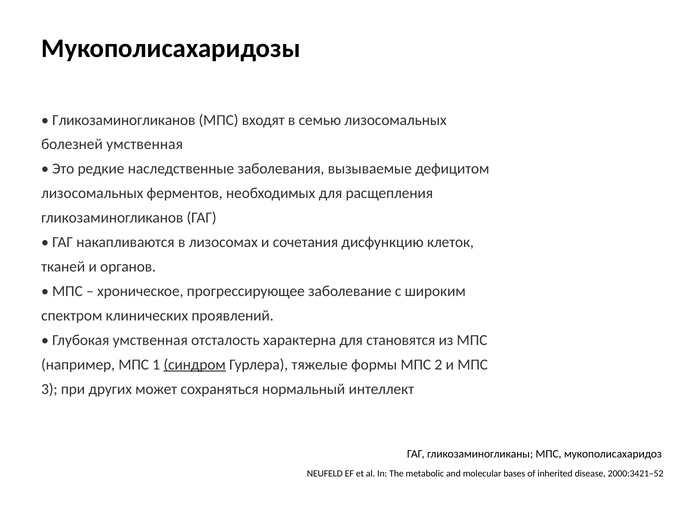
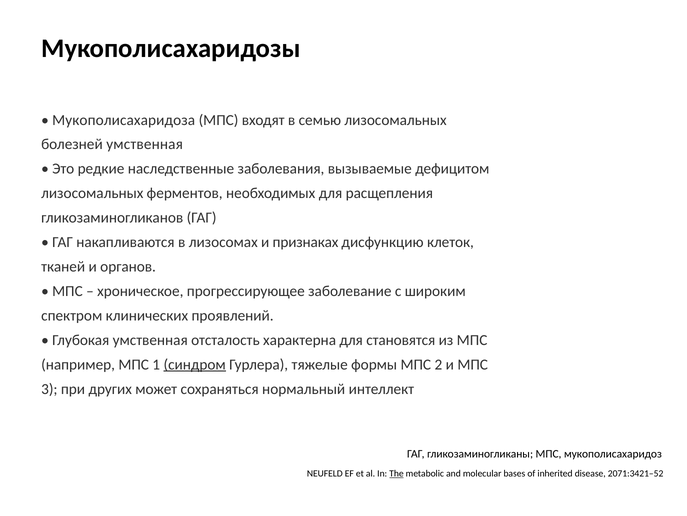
Гликозаминогликанов at (124, 120): Гликозаминогликанов -> Мукополисахаридоза
сочетания: сочетания -> признаках
The underline: none -> present
2000:3421–52: 2000:3421–52 -> 2071:3421–52
